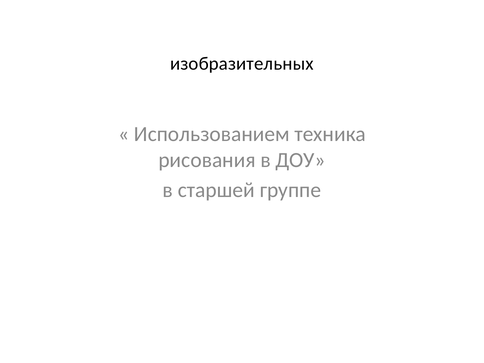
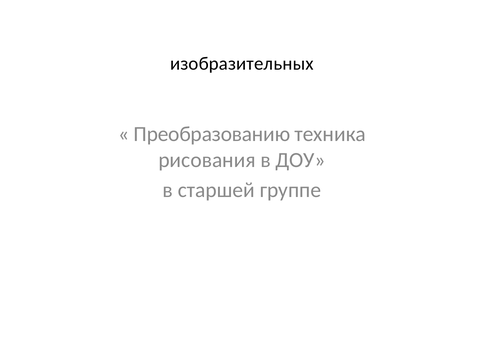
Использованием: Использованием -> Преобразованию
